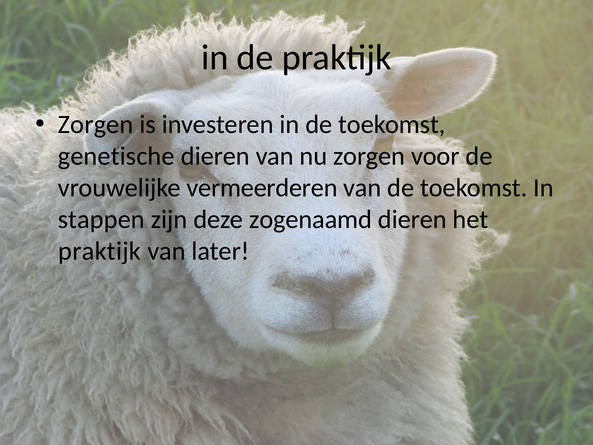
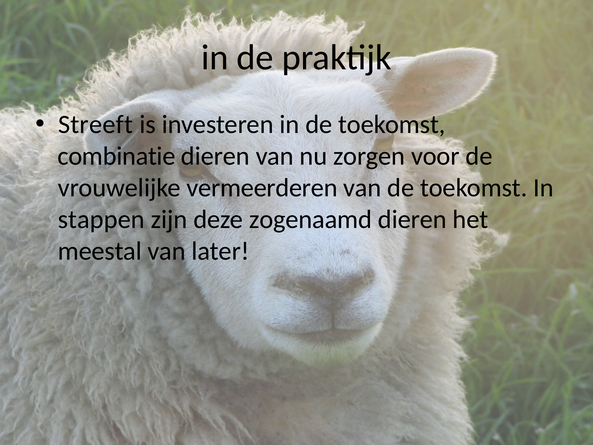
Zorgen at (96, 124): Zorgen -> Streeft
genetische: genetische -> combinatie
praktijk at (100, 251): praktijk -> meestal
